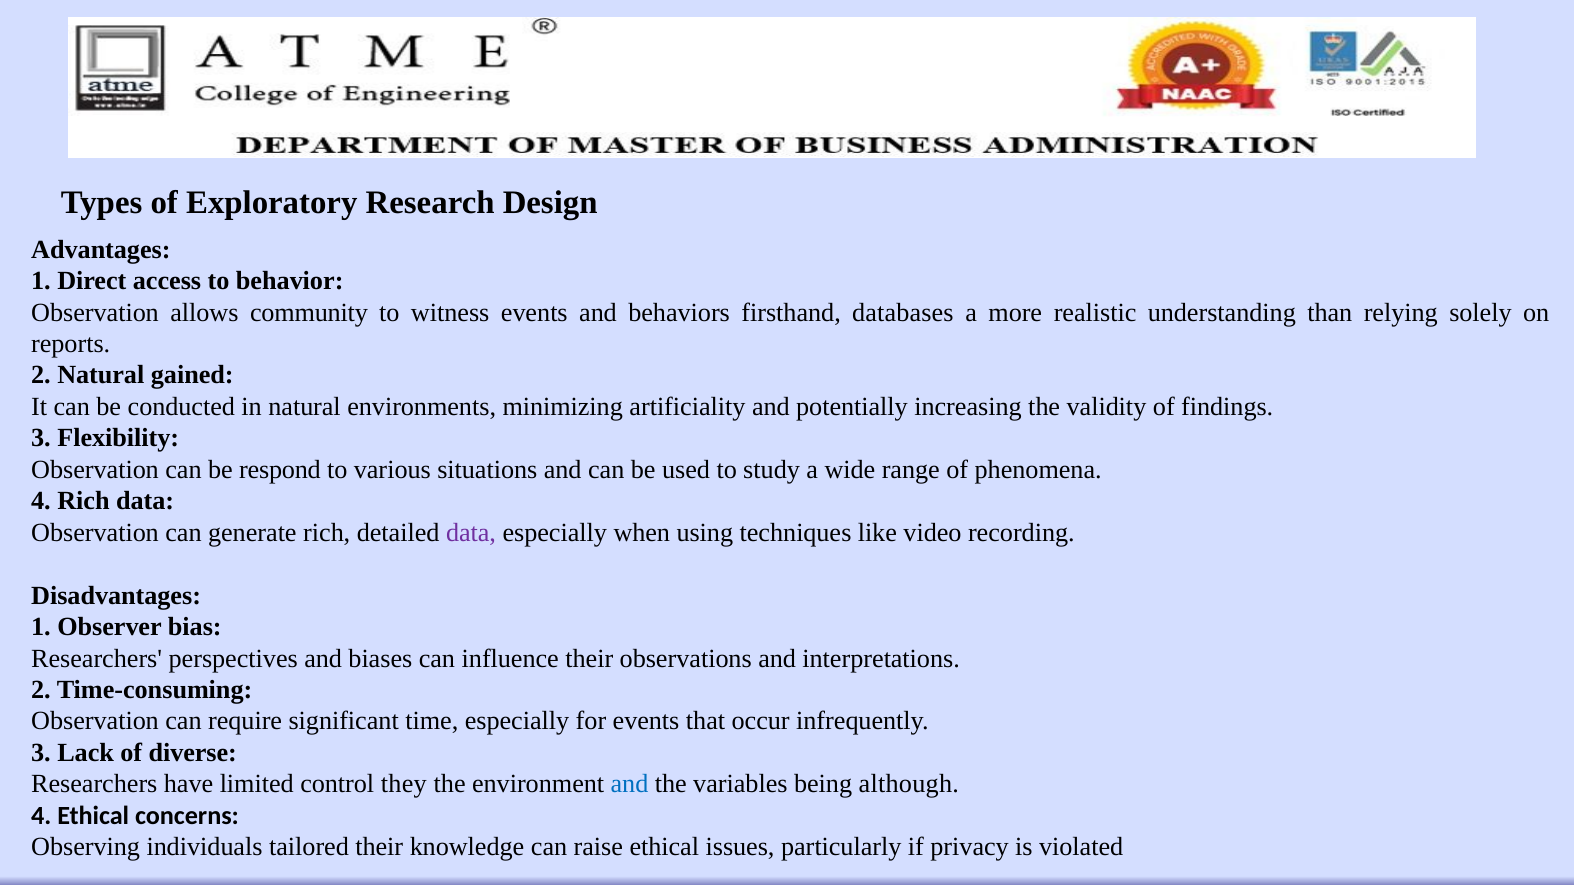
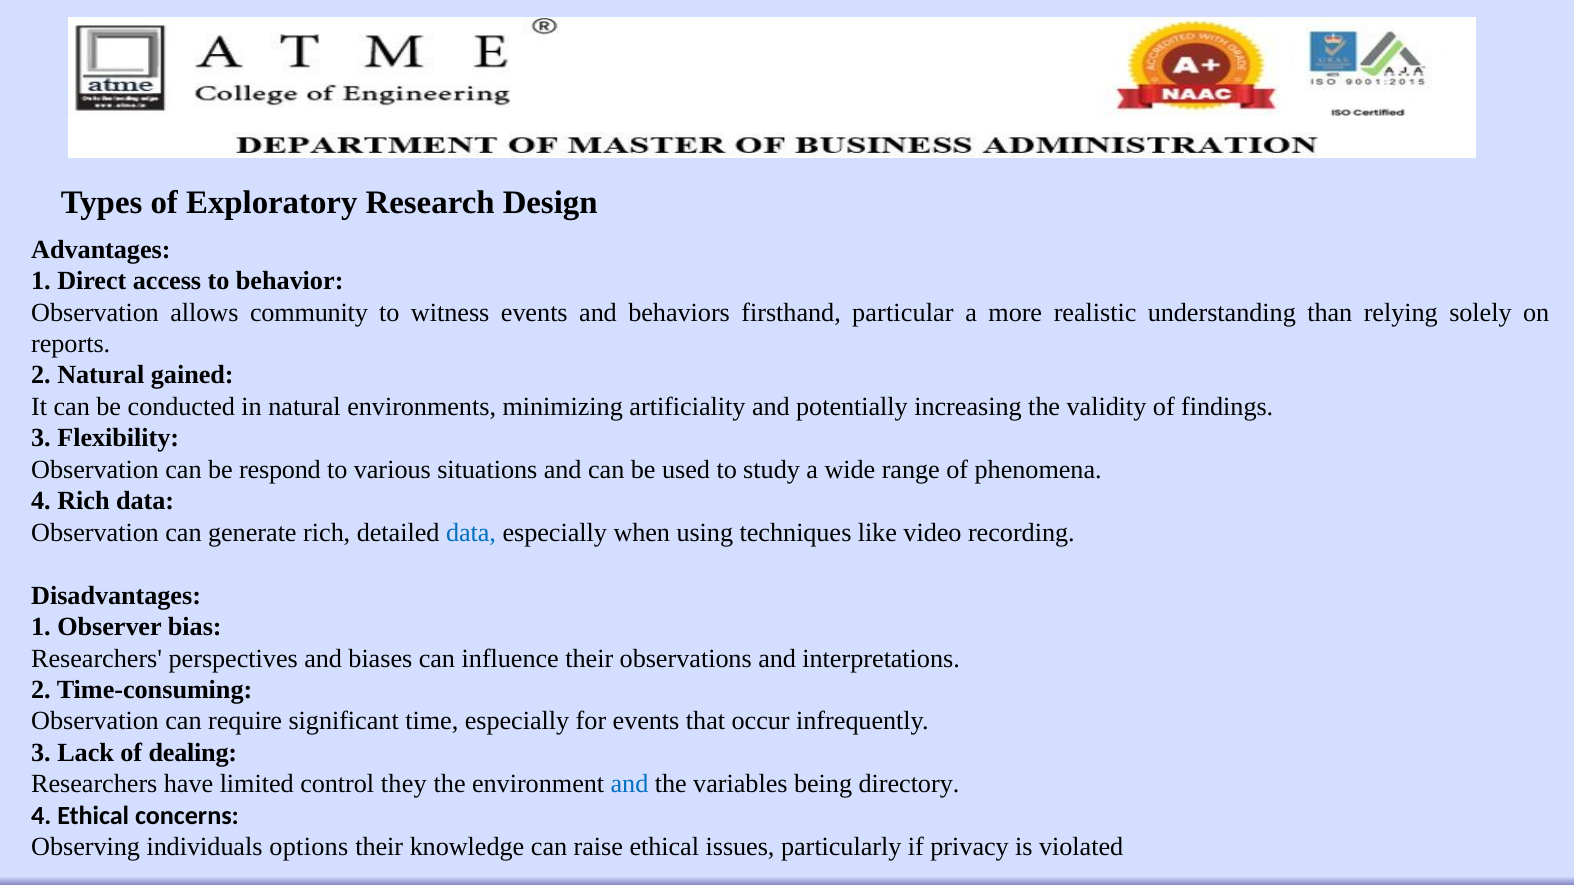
databases: databases -> particular
data at (471, 533) colour: purple -> blue
diverse: diverse -> dealing
although: although -> directory
tailored: tailored -> options
